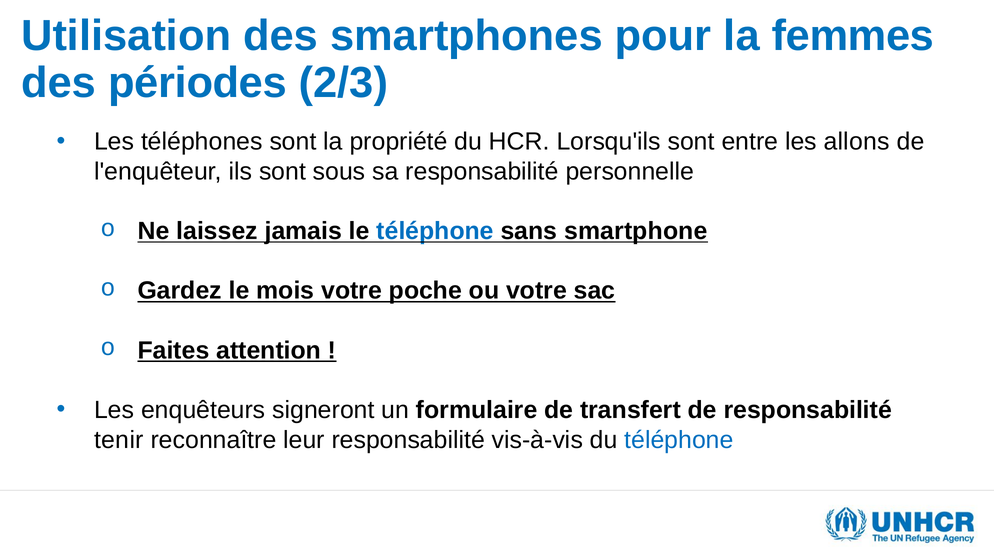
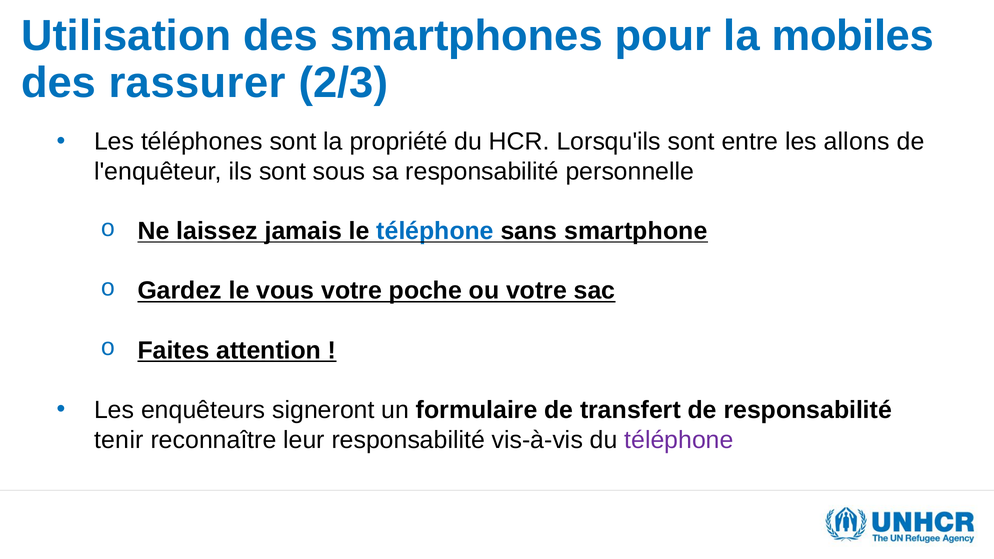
femmes: femmes -> mobiles
périodes: périodes -> rassurer
mois: mois -> vous
téléphone at (679, 440) colour: blue -> purple
